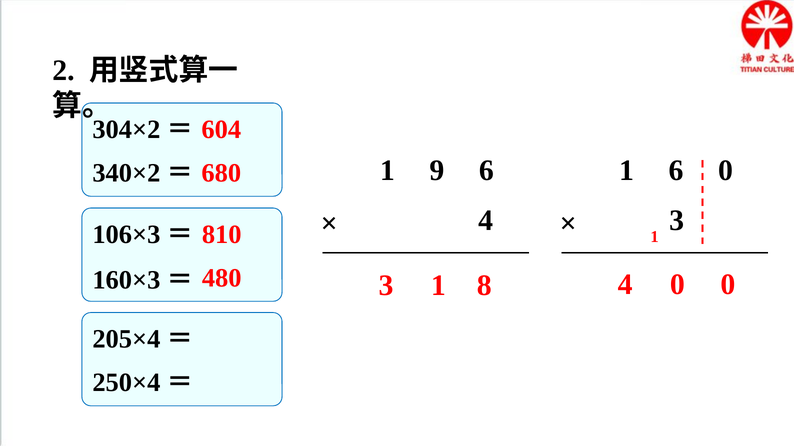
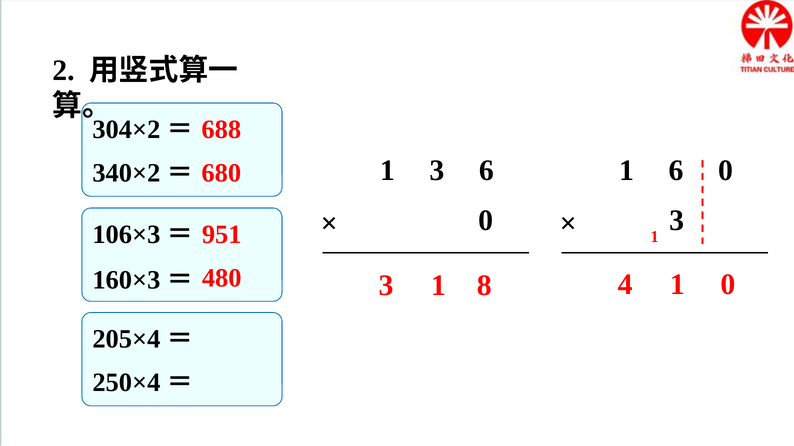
604: 604 -> 688
1 9: 9 -> 3
4 at (486, 221): 4 -> 0
810: 810 -> 951
4 0: 0 -> 1
